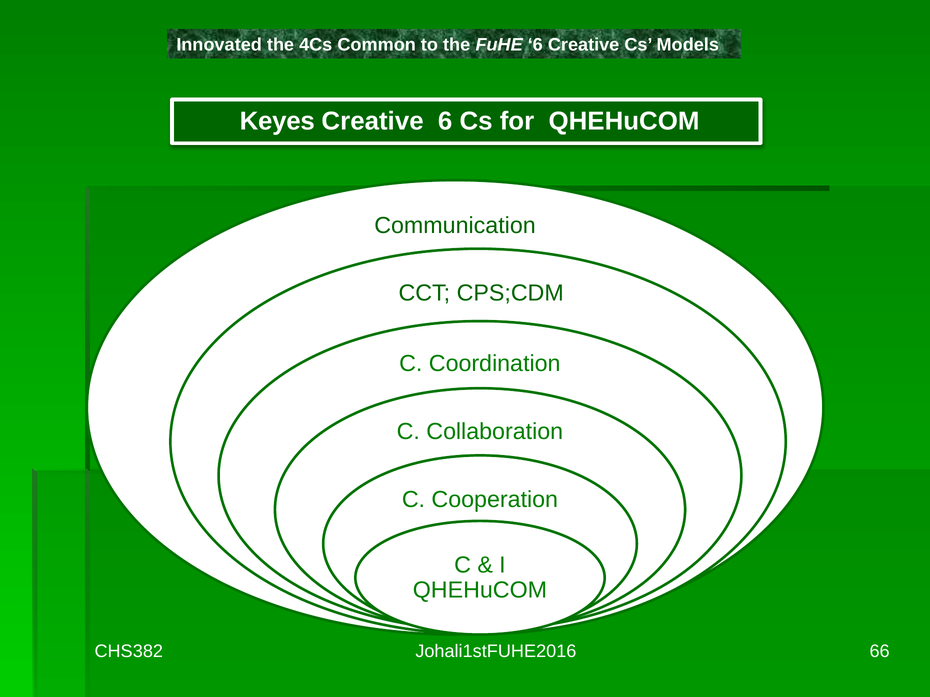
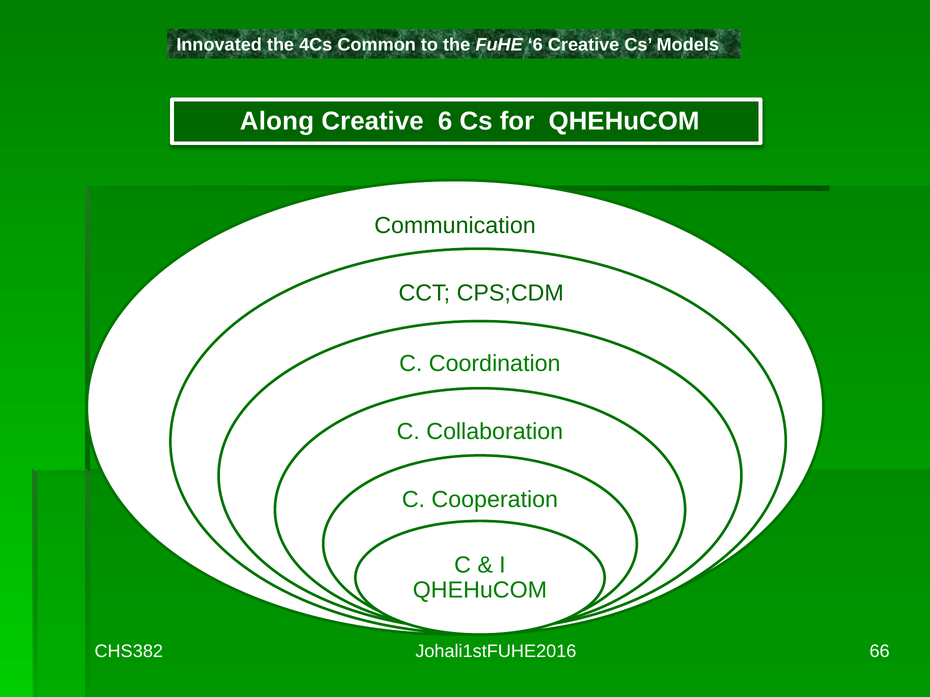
Keyes: Keyes -> Along
